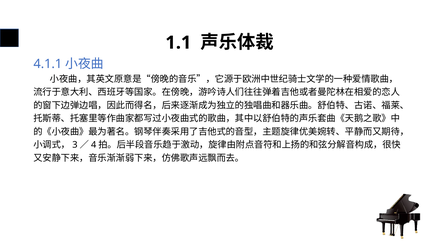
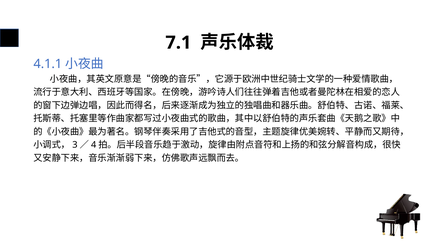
1.1: 1.1 -> 7.1
